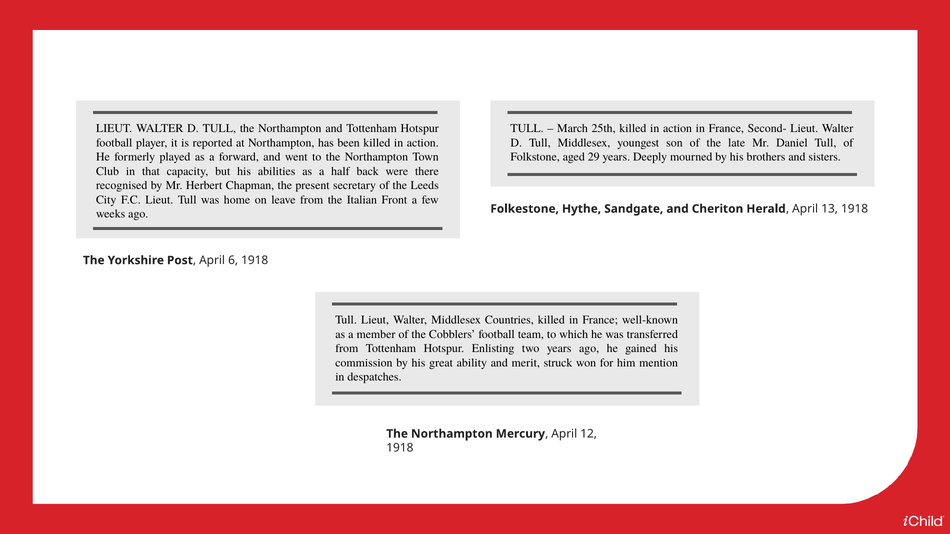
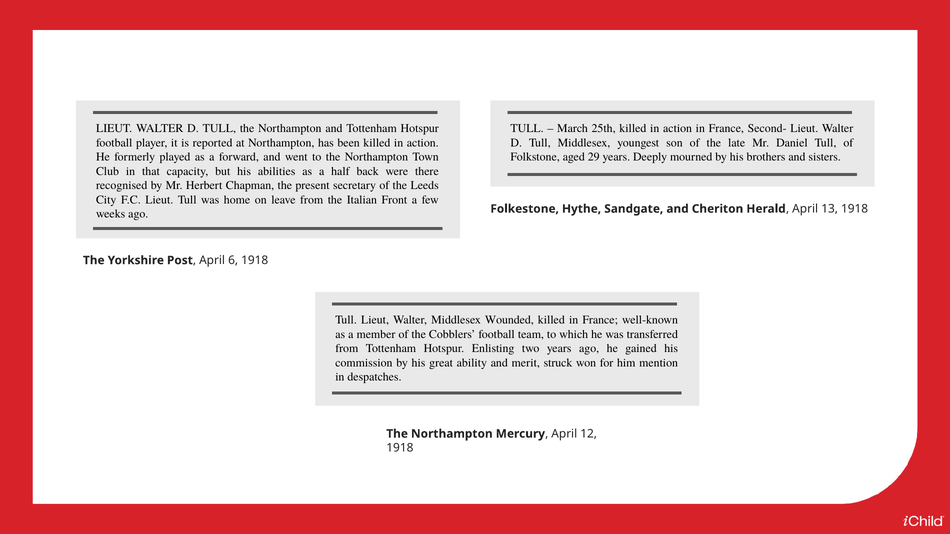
Countries: Countries -> Wounded
